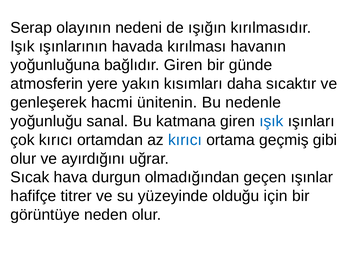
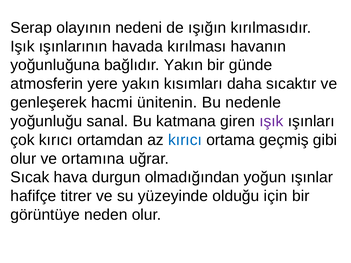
bağlıdır Giren: Giren -> Yakın
ışık colour: blue -> purple
ayırdığını: ayırdığını -> ortamına
geçen: geçen -> yoğun
